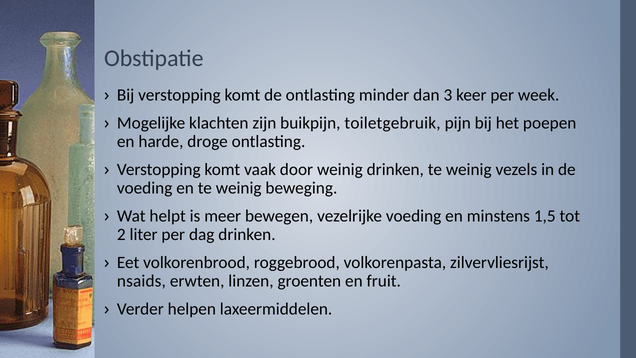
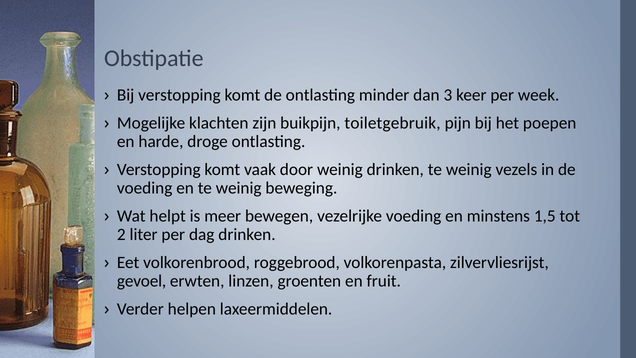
nsaids: nsaids -> gevoel
